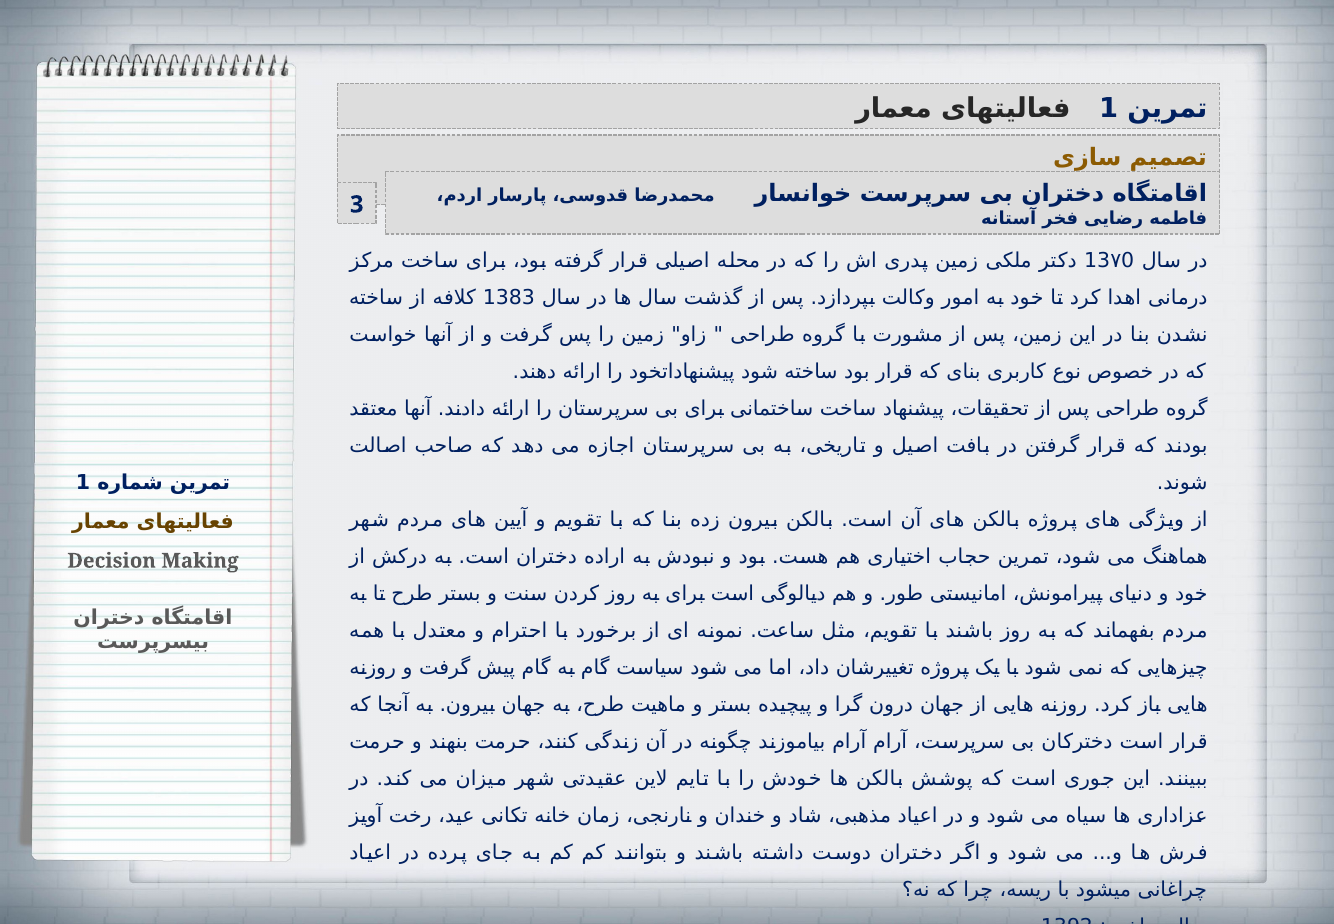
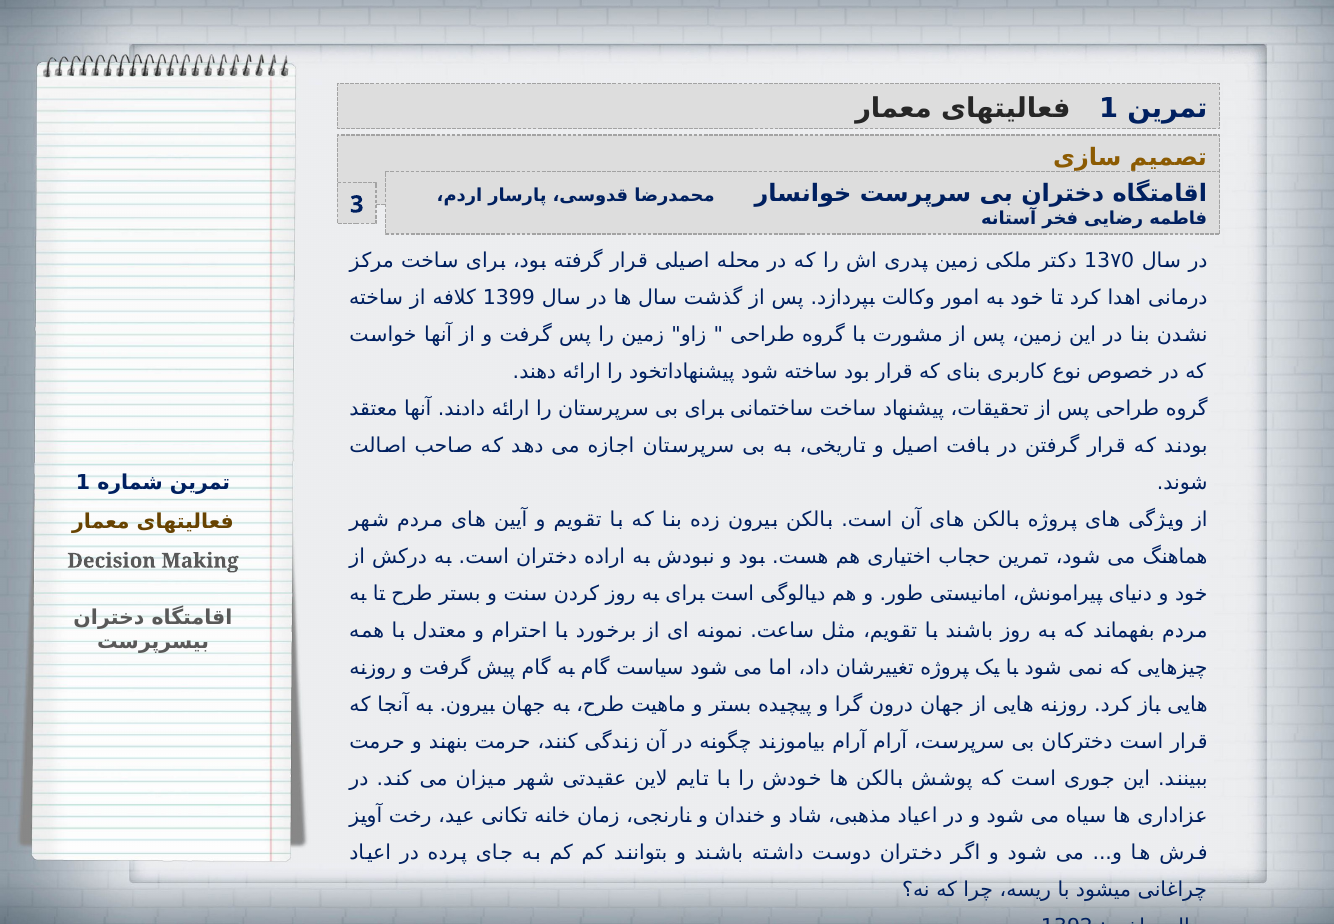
1383: 1383 -> 1399
